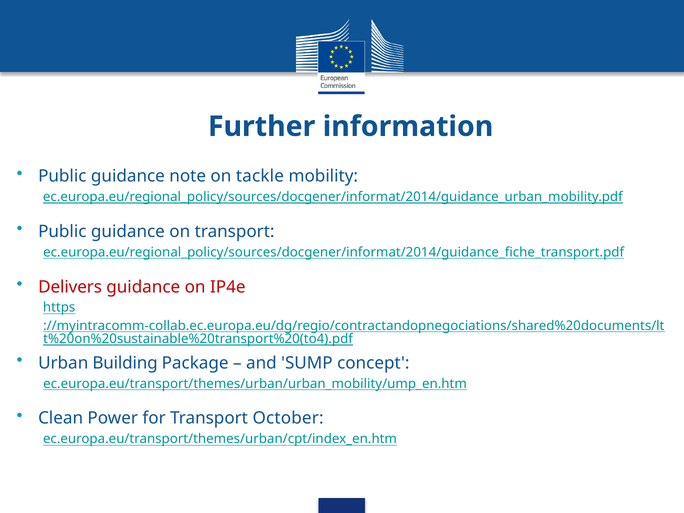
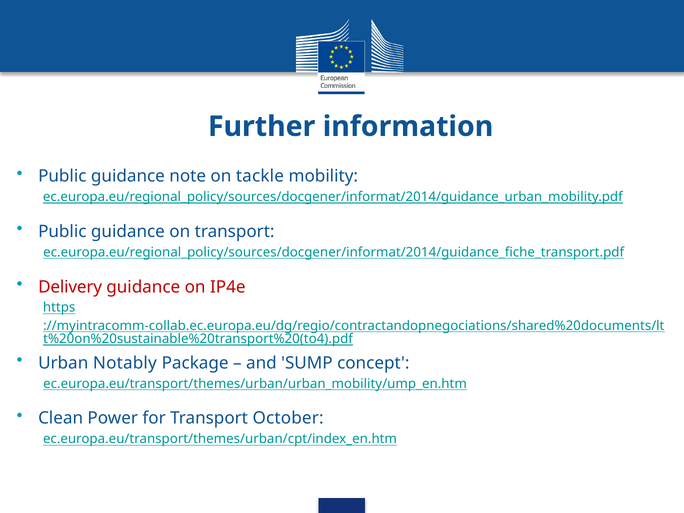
Delivers: Delivers -> Delivery
Building: Building -> Notably
